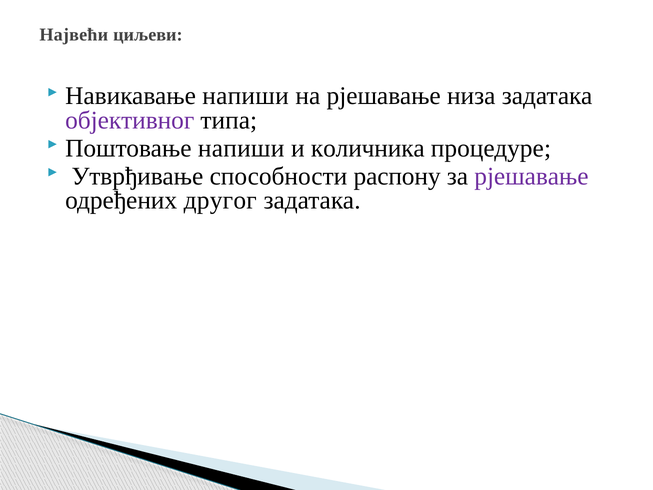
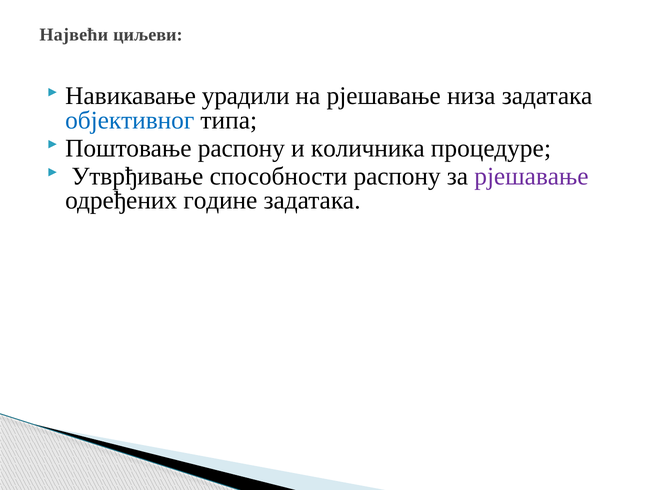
Навикавање напиши: напиши -> урадили
објективног colour: purple -> blue
Поштовање напиши: напиши -> распону
другог: другог -> године
